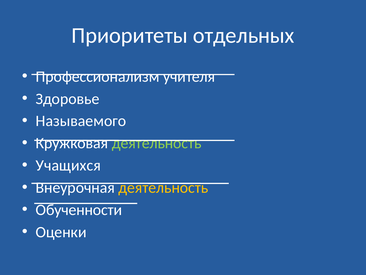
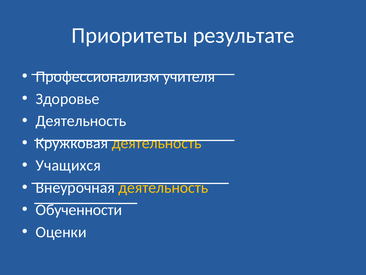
отдельных: отдельных -> результате
Называемого at (81, 121): Называемого -> Деятельность
деятельность at (157, 143) colour: light green -> yellow
